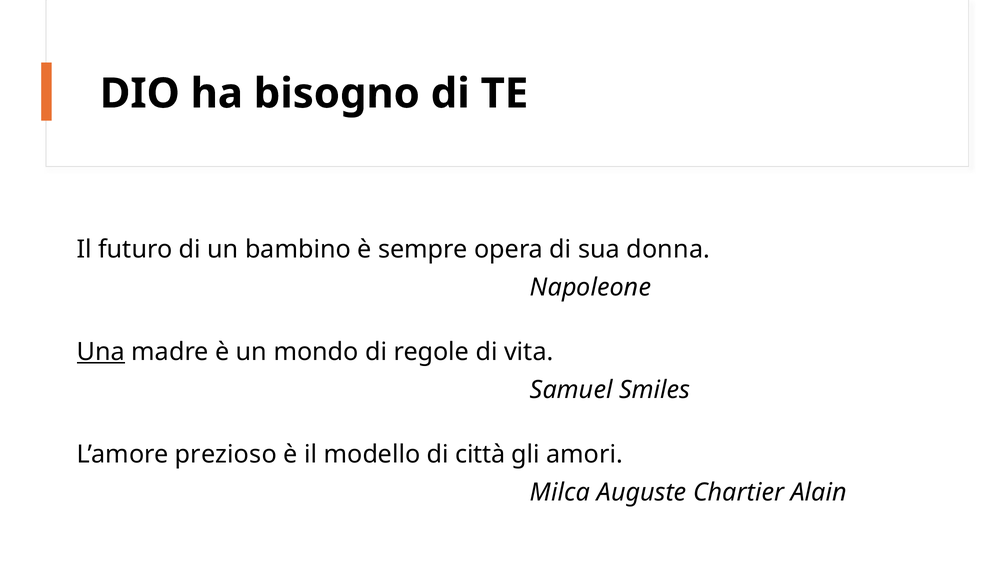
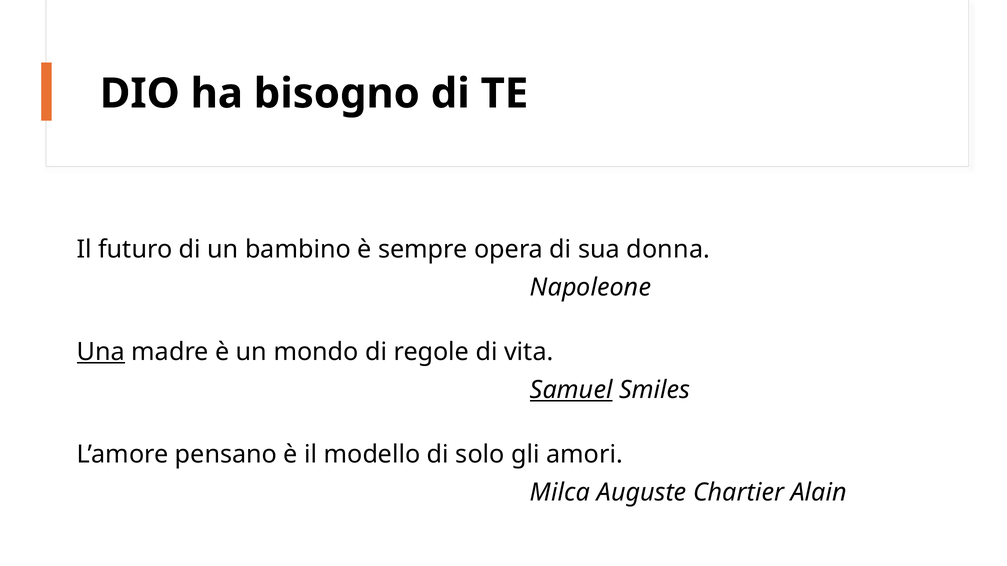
Samuel underline: none -> present
prezioso: prezioso -> pensano
città: città -> solo
